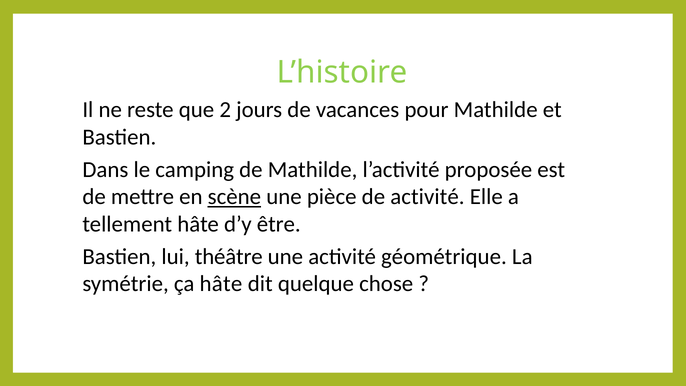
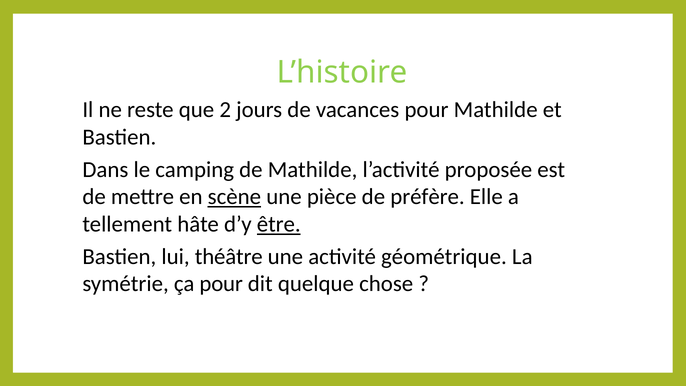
de activité: activité -> préfère
être underline: none -> present
ça hâte: hâte -> pour
